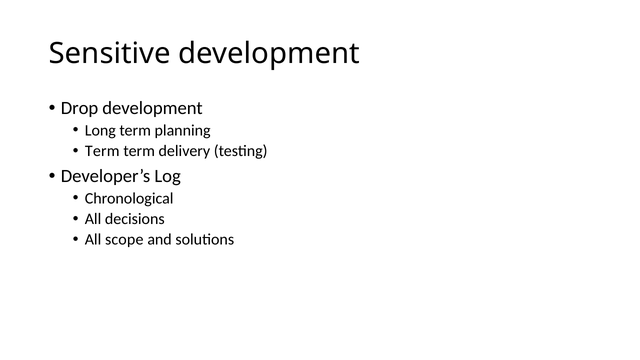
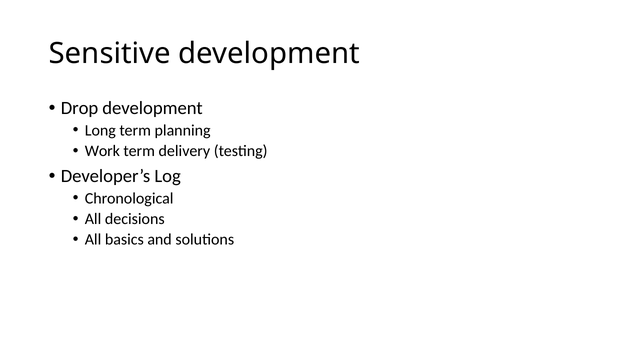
Term at (102, 151): Term -> Work
scope: scope -> basics
